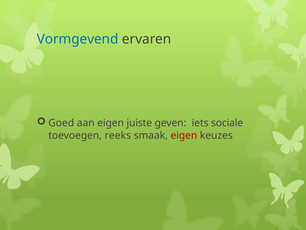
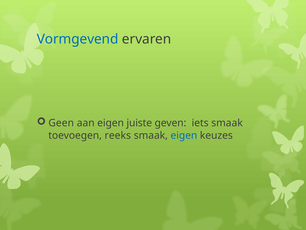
Goed: Goed -> Geen
iets sociale: sociale -> smaak
eigen at (184, 135) colour: red -> blue
